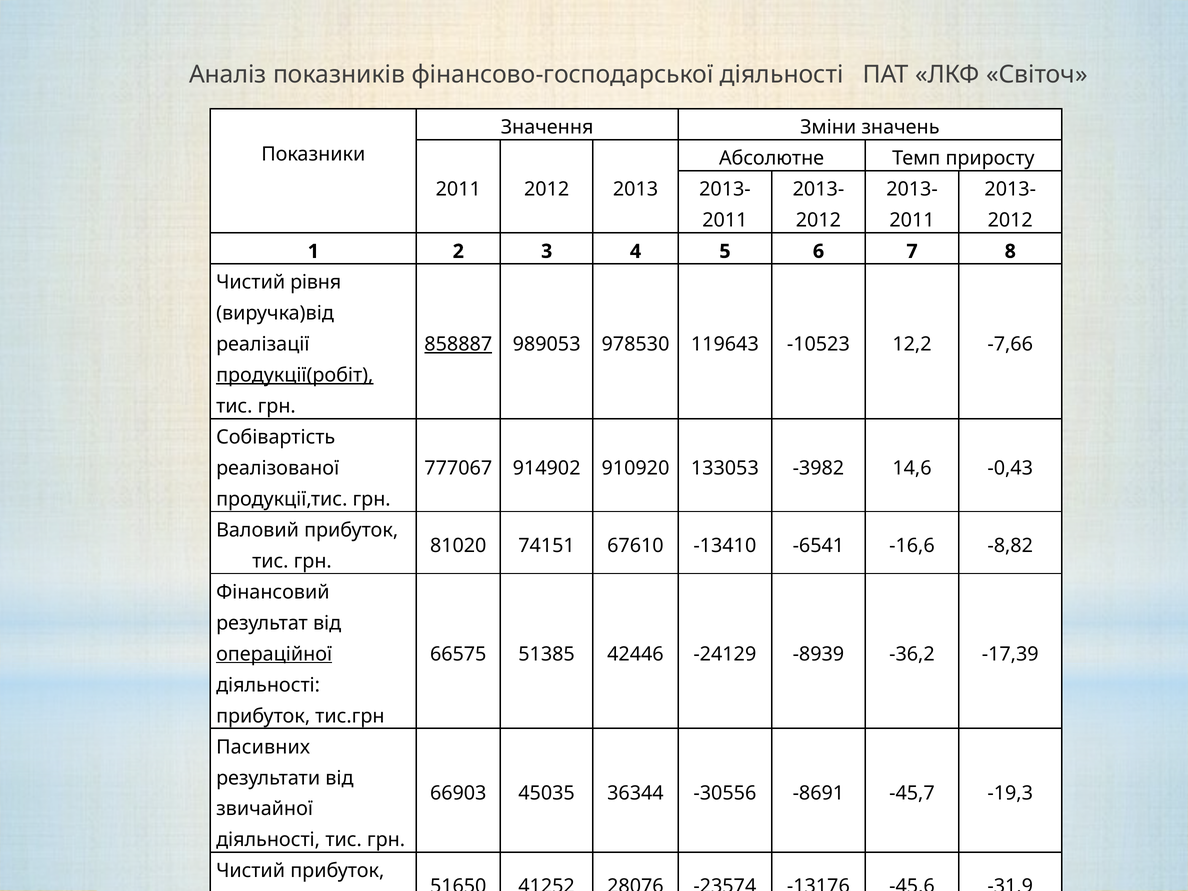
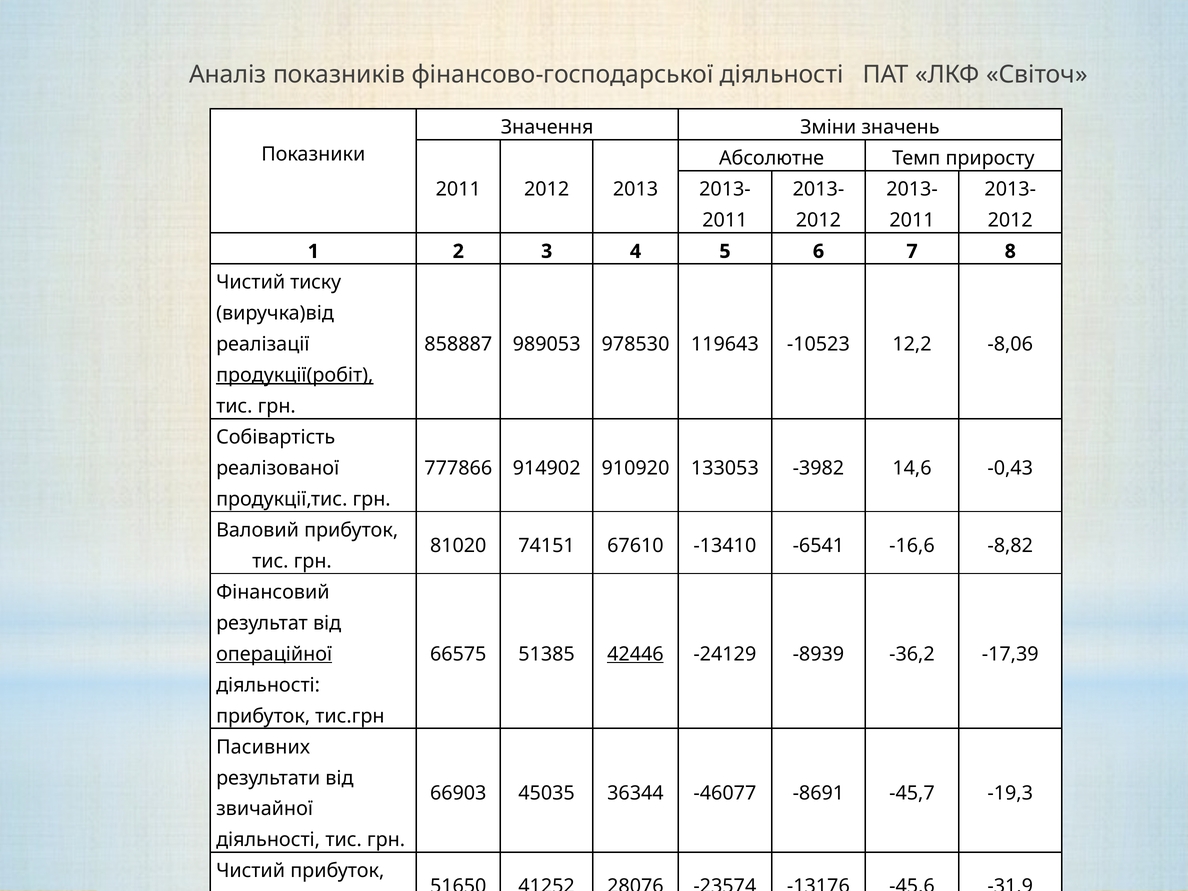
рівня: рівня -> тиску
858887 underline: present -> none
-7,66: -7,66 -> -8,06
777067: 777067 -> 777866
42446 underline: none -> present
-30556: -30556 -> -46077
